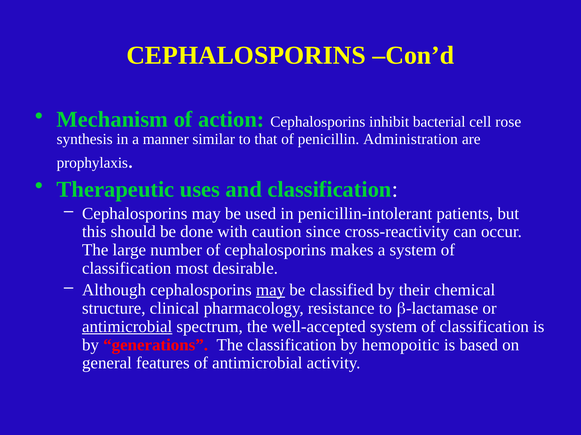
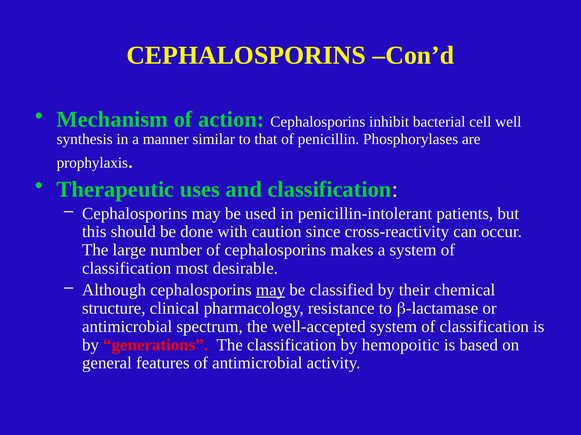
rose: rose -> well
Administration: Administration -> Phosphorylases
antimicrobial at (127, 327) underline: present -> none
